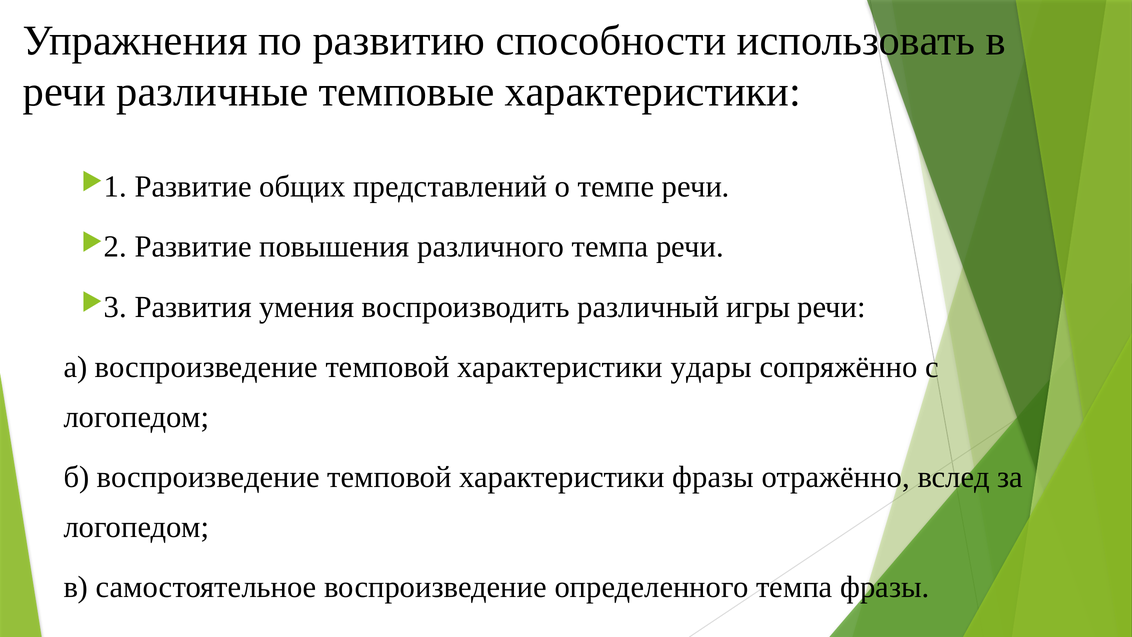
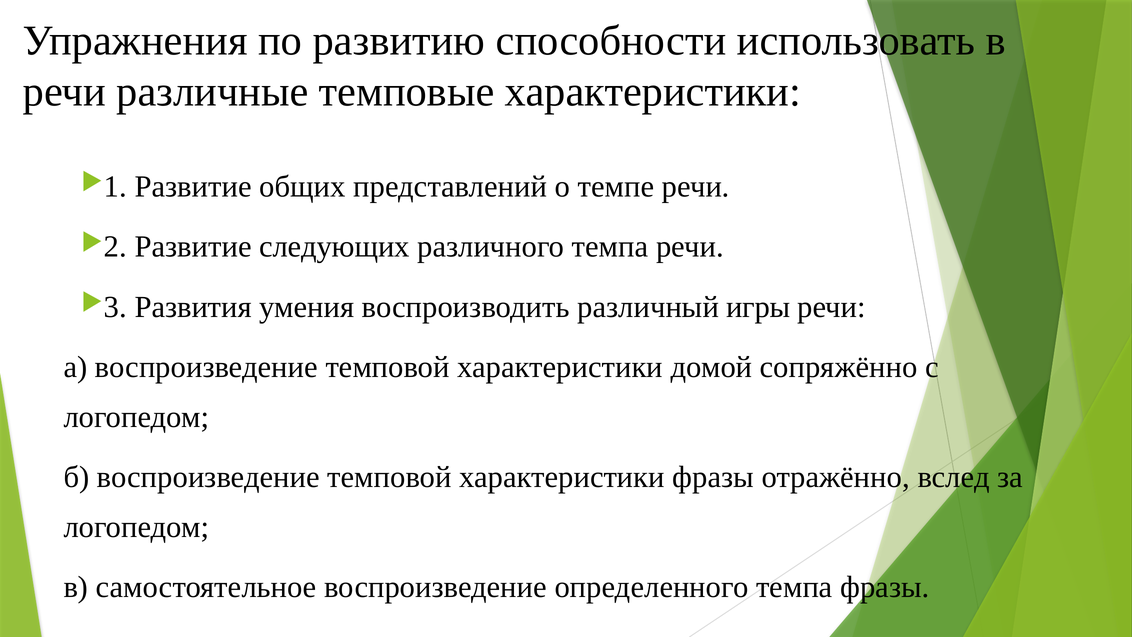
повышения: повышения -> следующих
удары: удары -> домой
